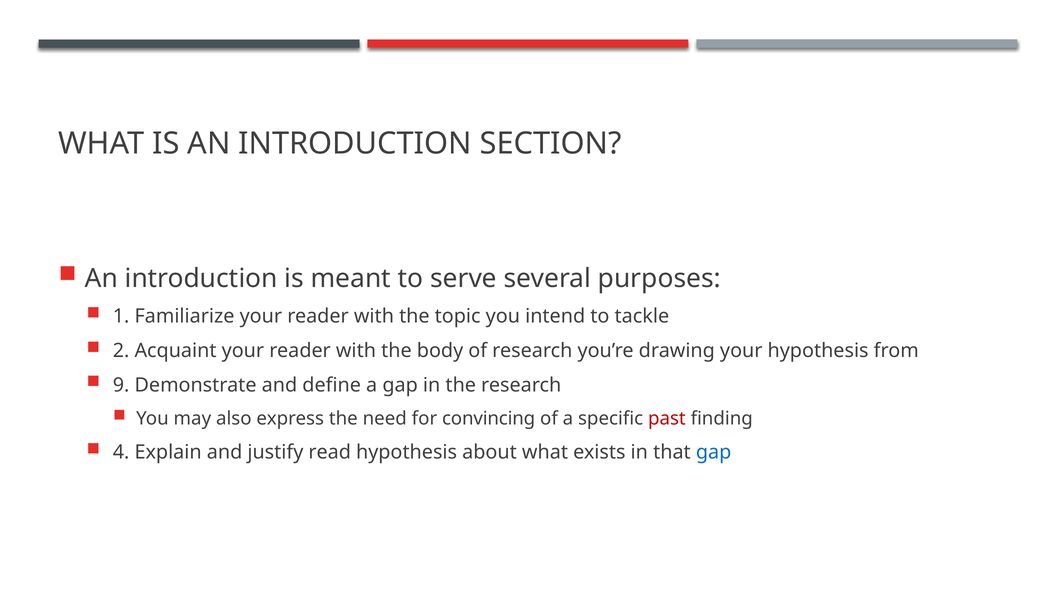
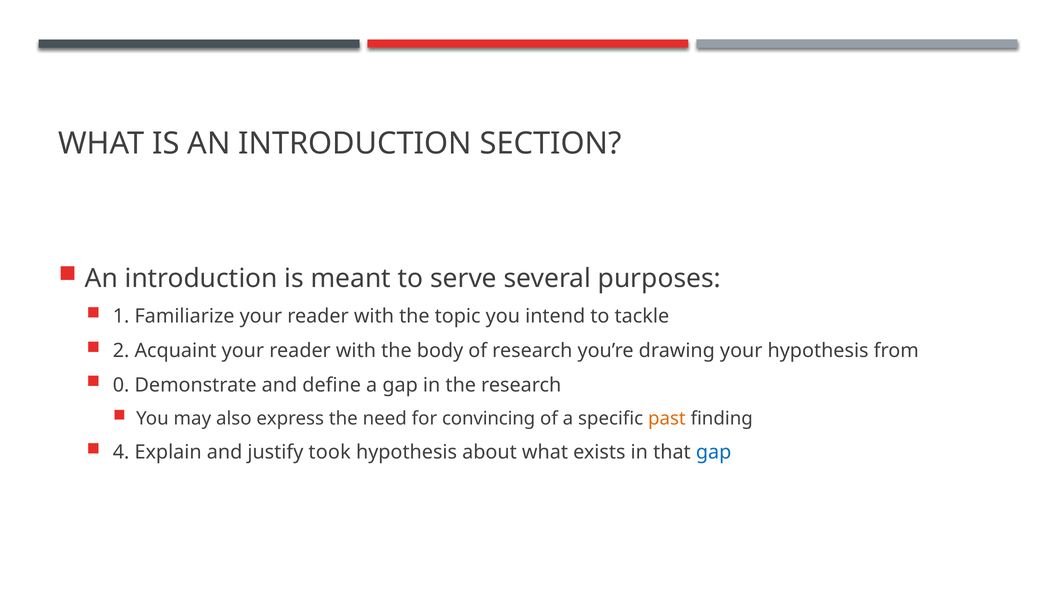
9: 9 -> 0
past colour: red -> orange
read: read -> took
